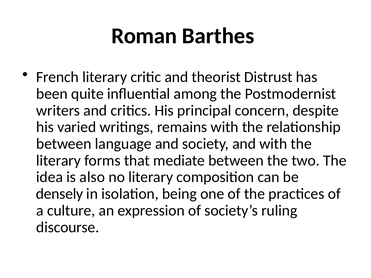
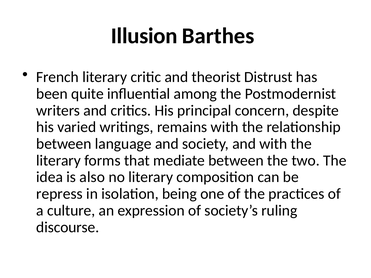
Roman: Roman -> Illusion
densely: densely -> repress
